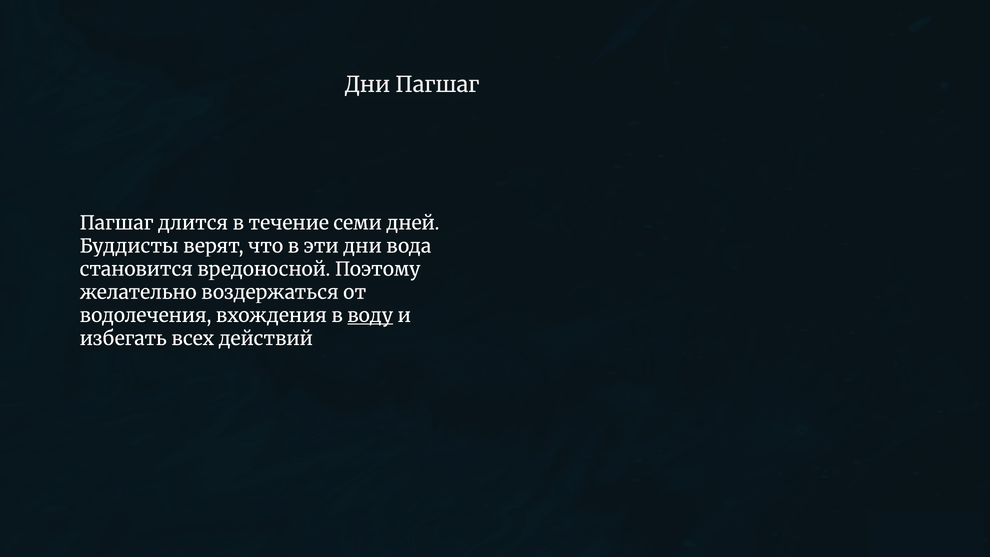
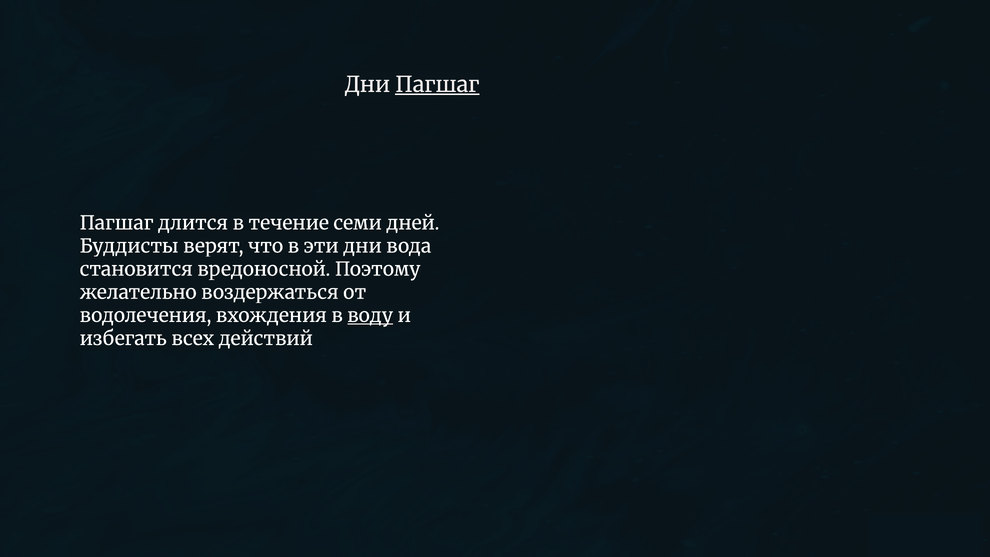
Пагшаг at (437, 85) underline: none -> present
